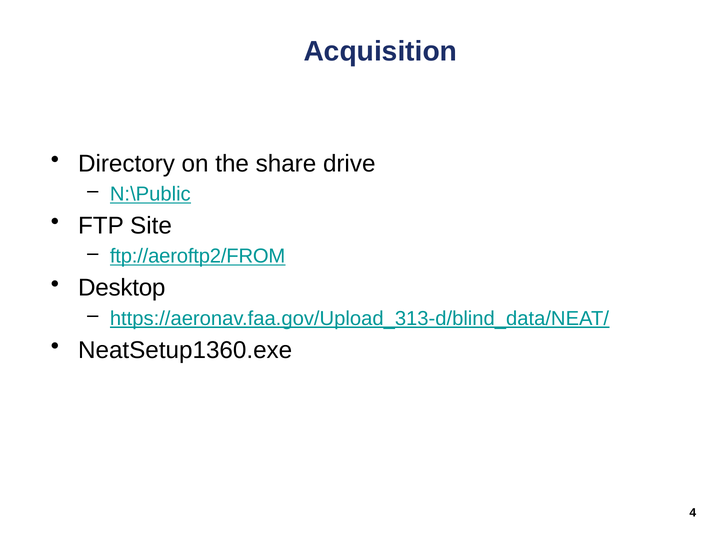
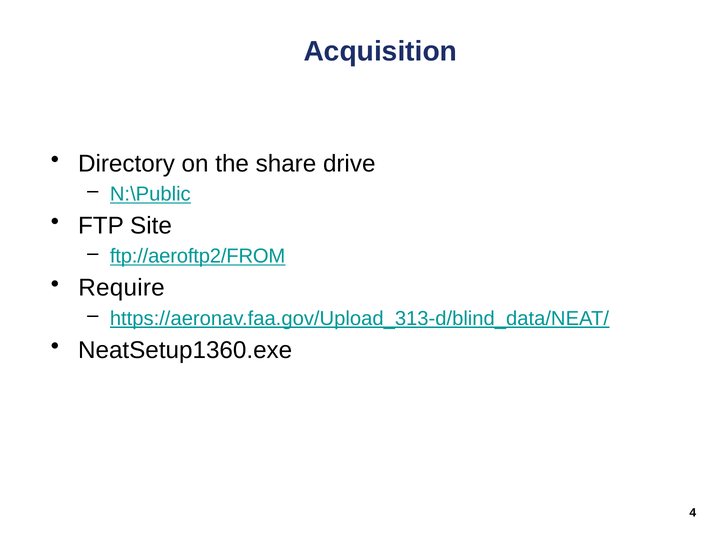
Desktop: Desktop -> Require
